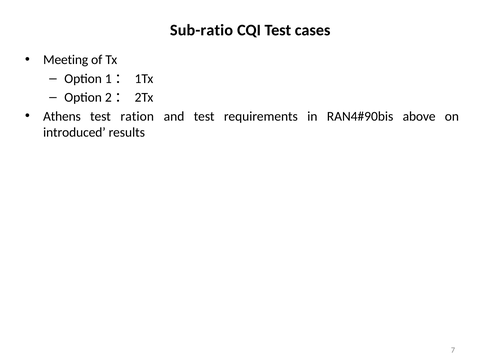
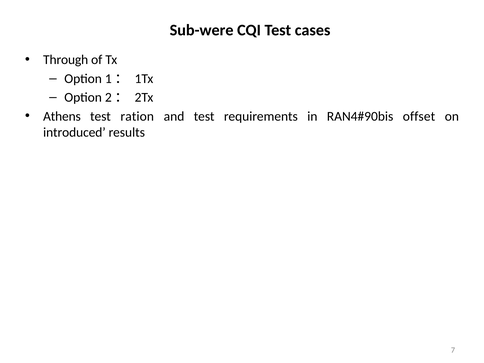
Sub-ratio: Sub-ratio -> Sub-were
Meeting: Meeting -> Through
above: above -> offset
